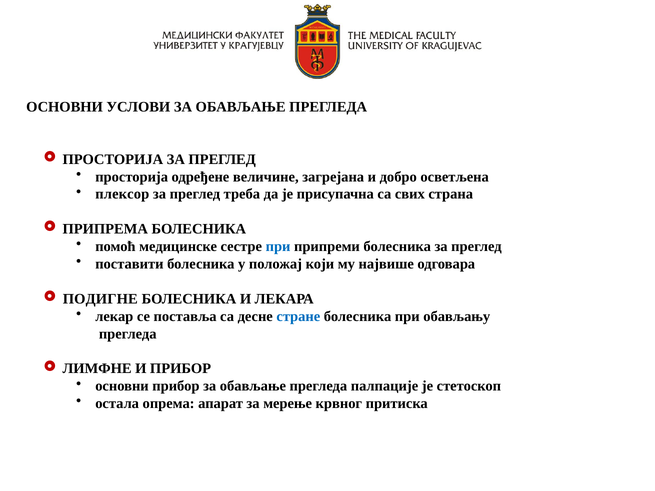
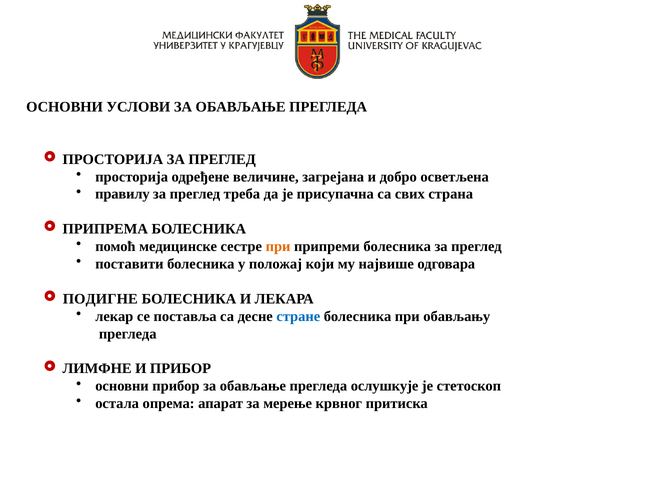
плексор: плексор -> правилу
при at (278, 247) colour: blue -> orange
палпације: палпације -> ослушкује
